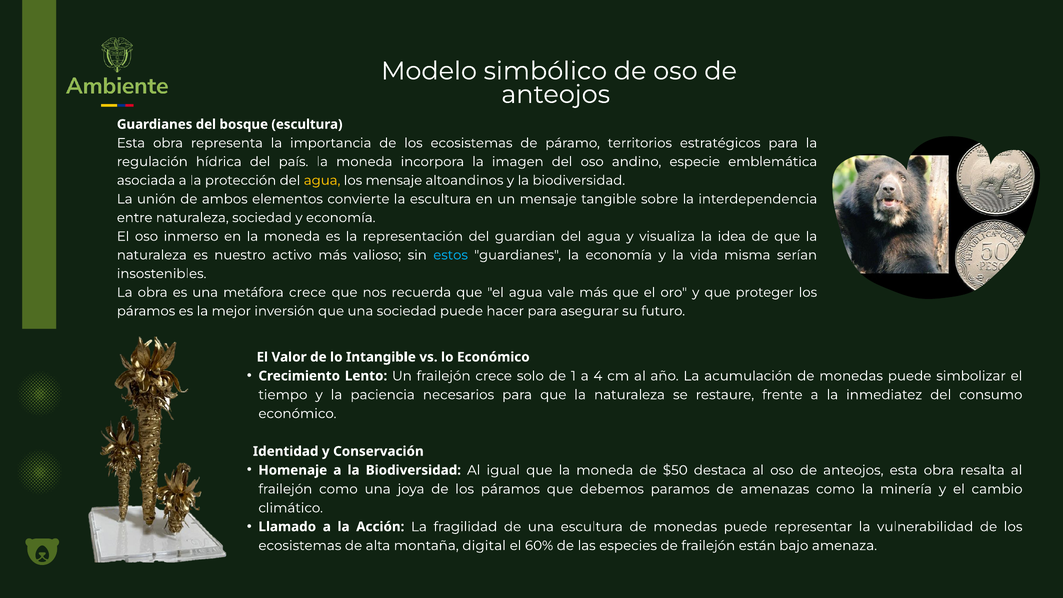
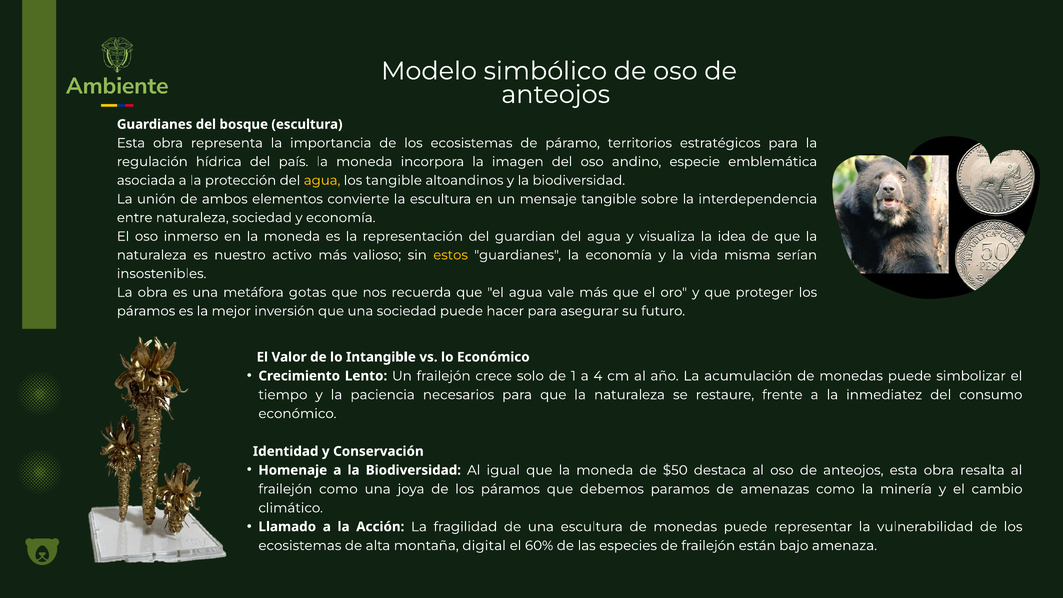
los mensaje: mensaje -> tangible
estos colour: light blue -> yellow
metáfora crece: crece -> gotas
